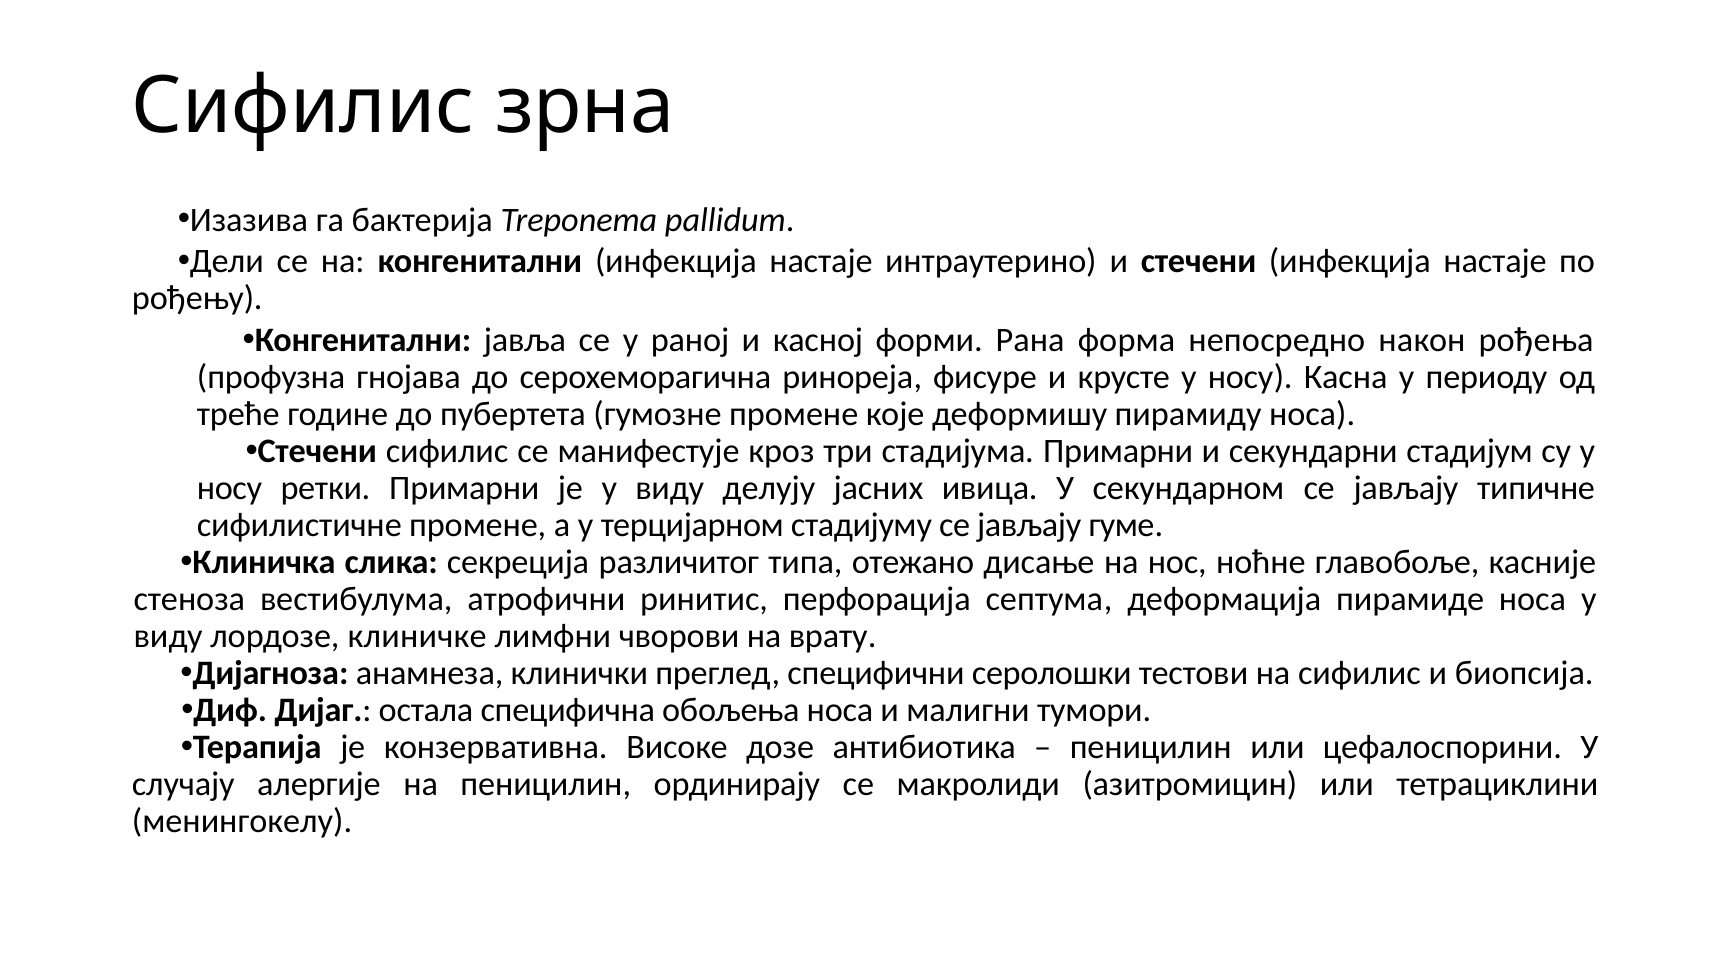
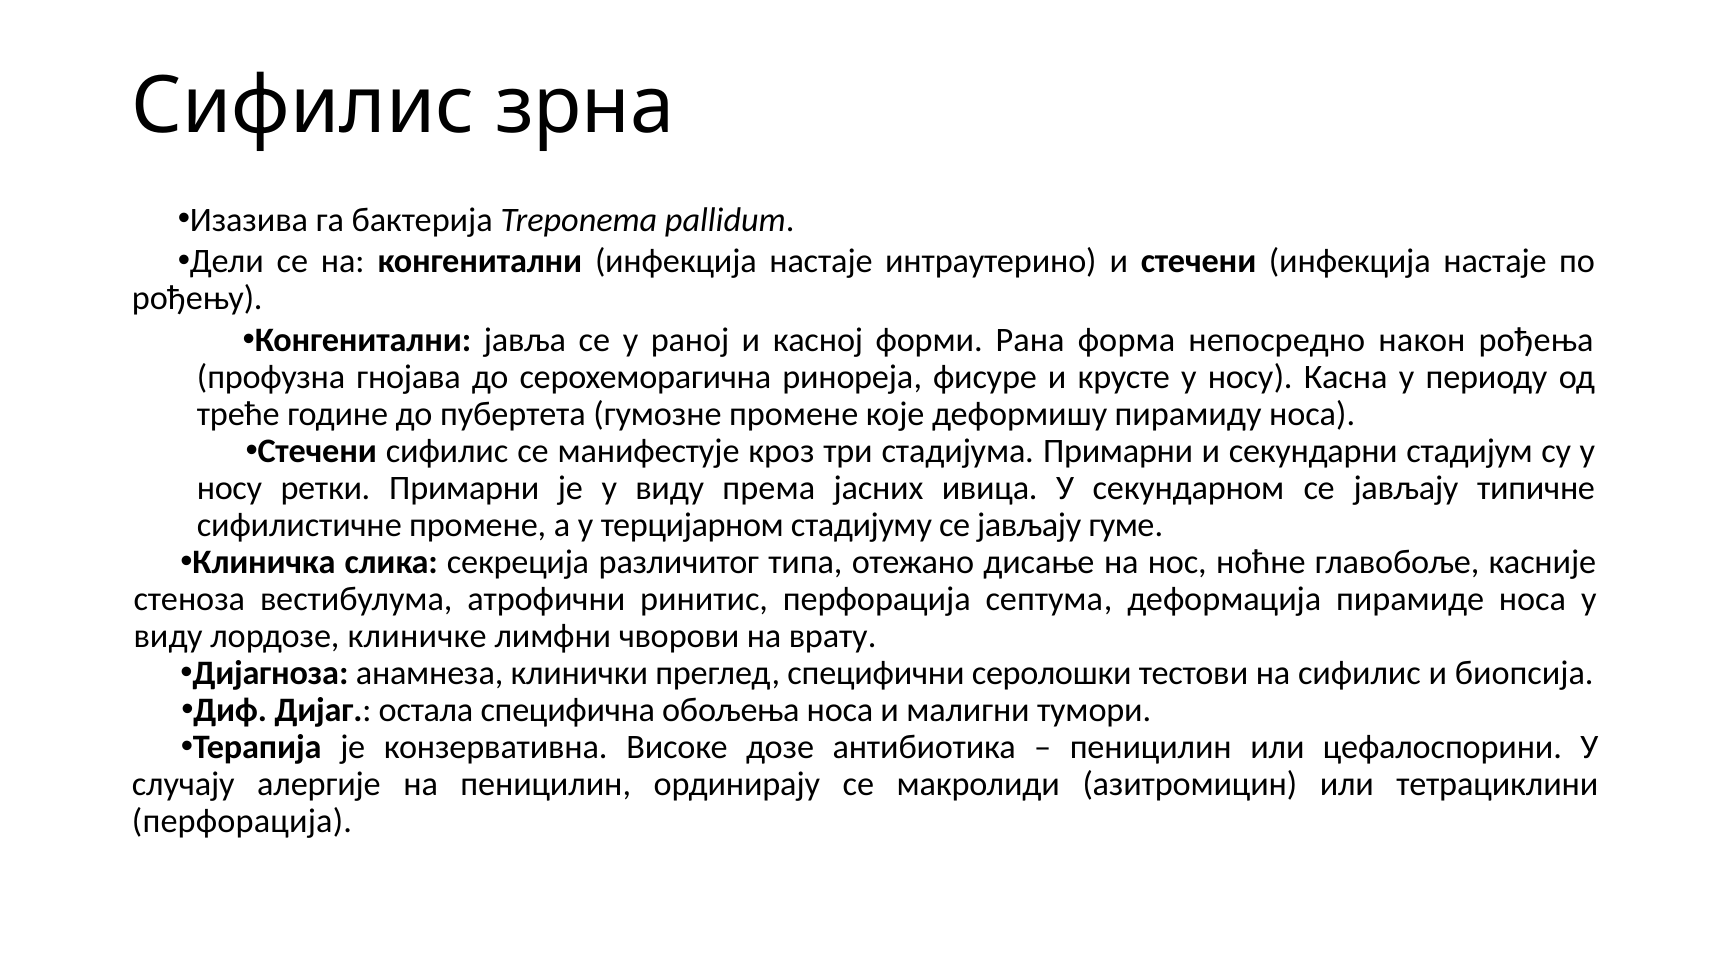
делују: делују -> према
менингокелу at (242, 821): менингокелу -> перфорација
